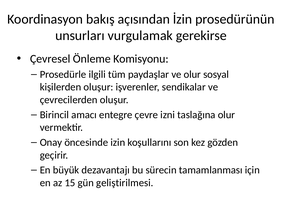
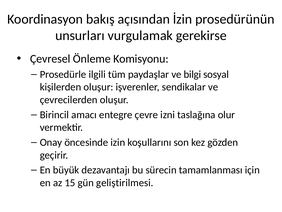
ve olur: olur -> bilgi
